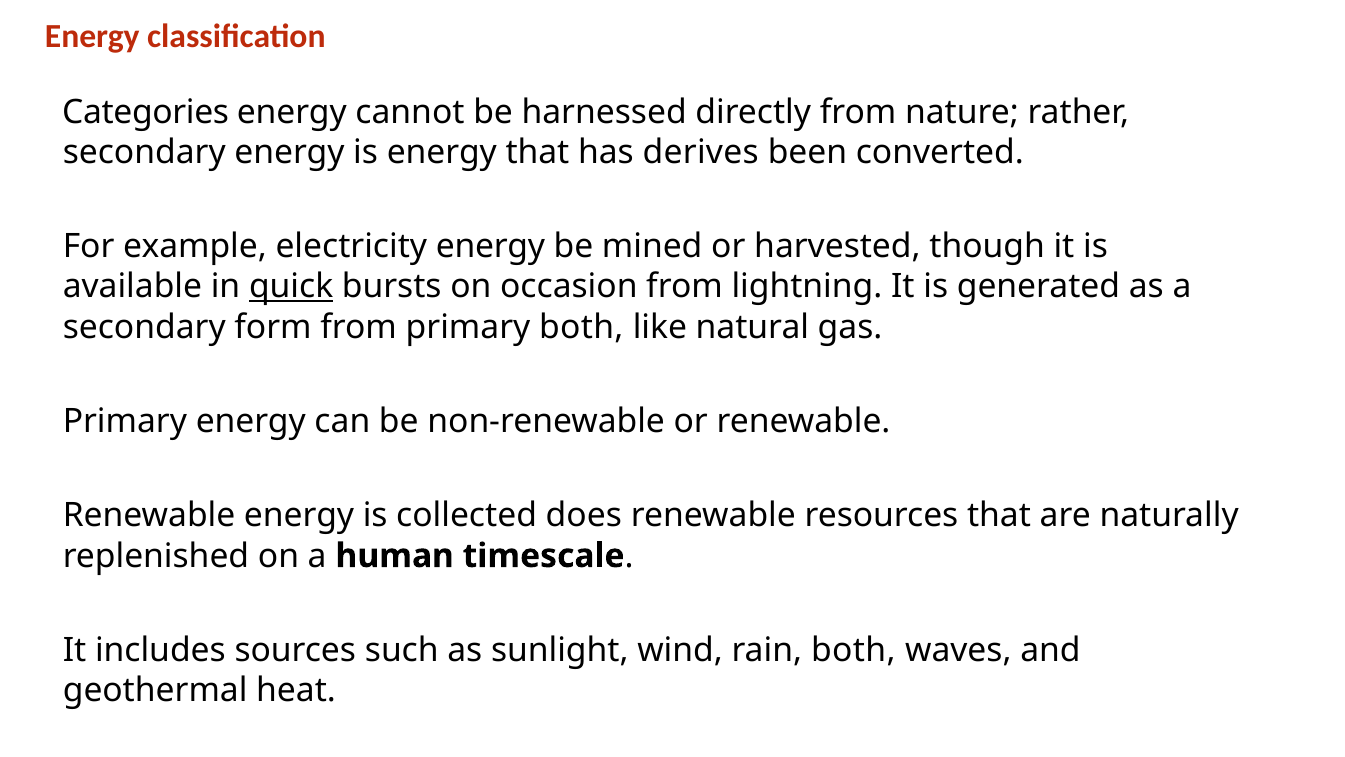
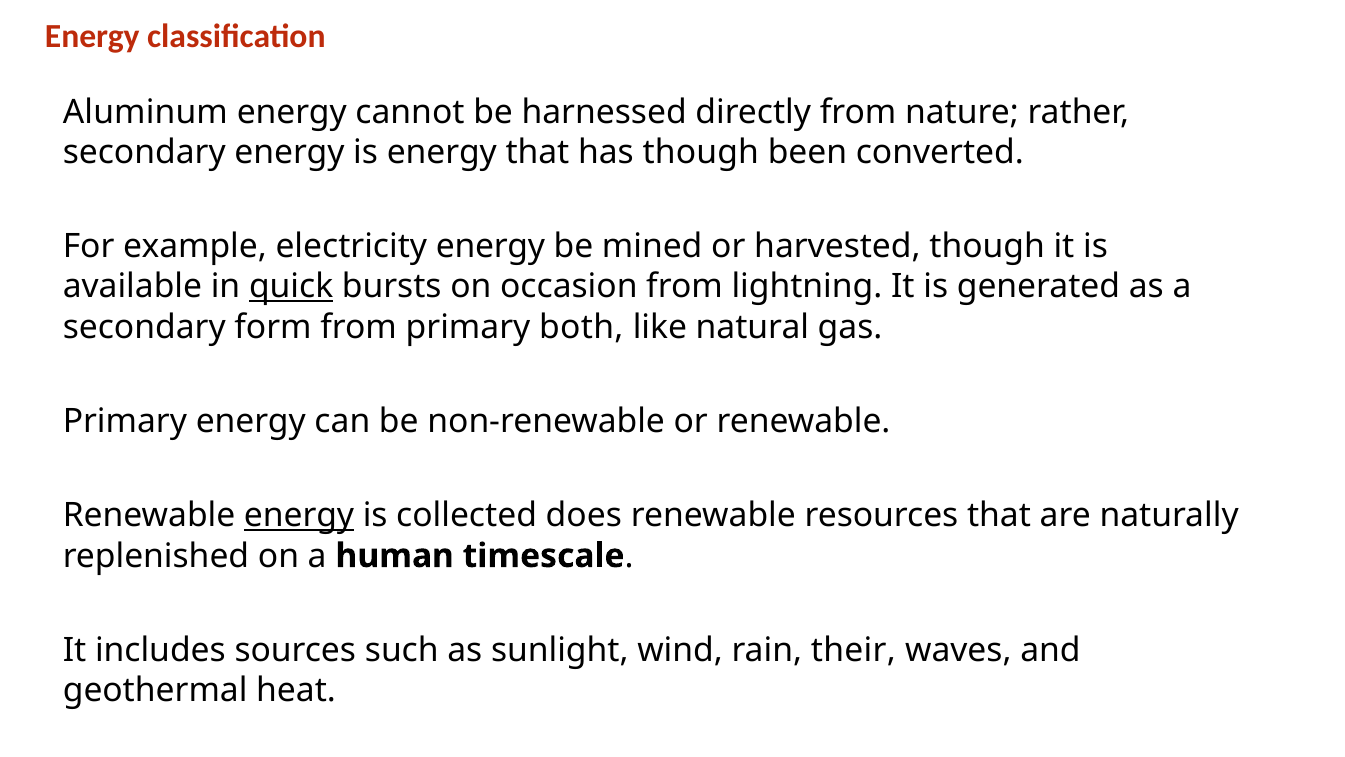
Categories: Categories -> Aluminum
has derives: derives -> though
energy at (299, 515) underline: none -> present
rain both: both -> their
